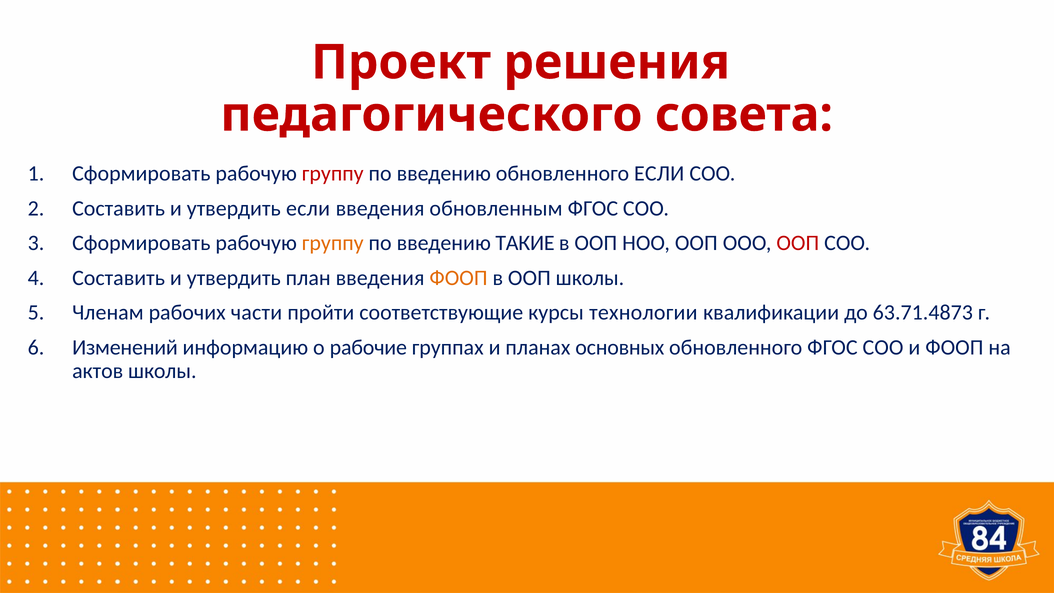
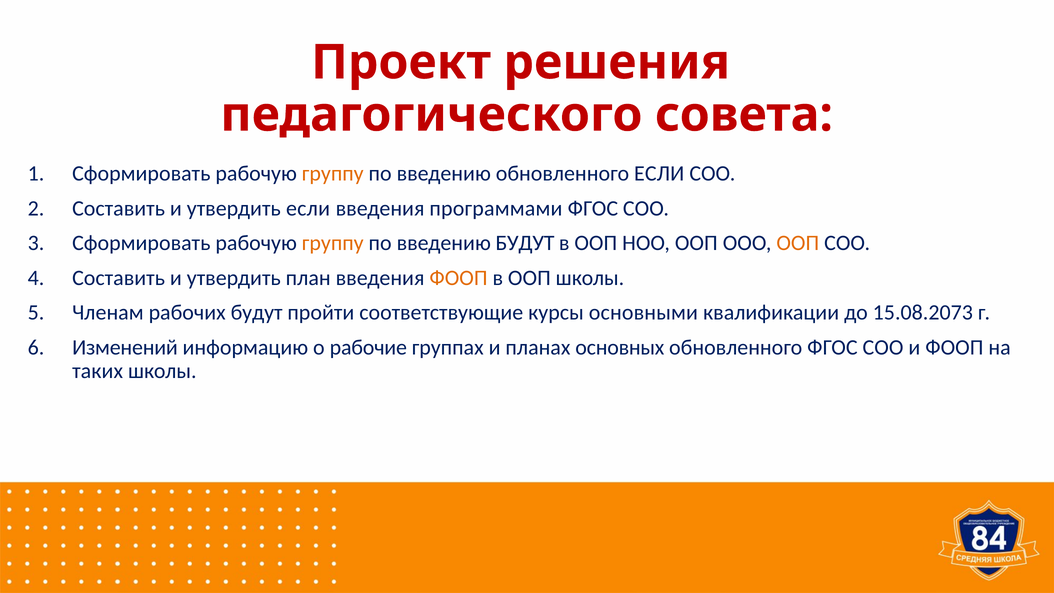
группу at (333, 174) colour: red -> orange
обновленным: обновленным -> программами
введению ТАКИЕ: ТАКИЕ -> БУДУТ
ООП at (798, 243) colour: red -> orange
рабочих части: части -> будут
технологии: технологии -> основными
63.71.4873: 63.71.4873 -> 15.08.2073
актов: актов -> таких
